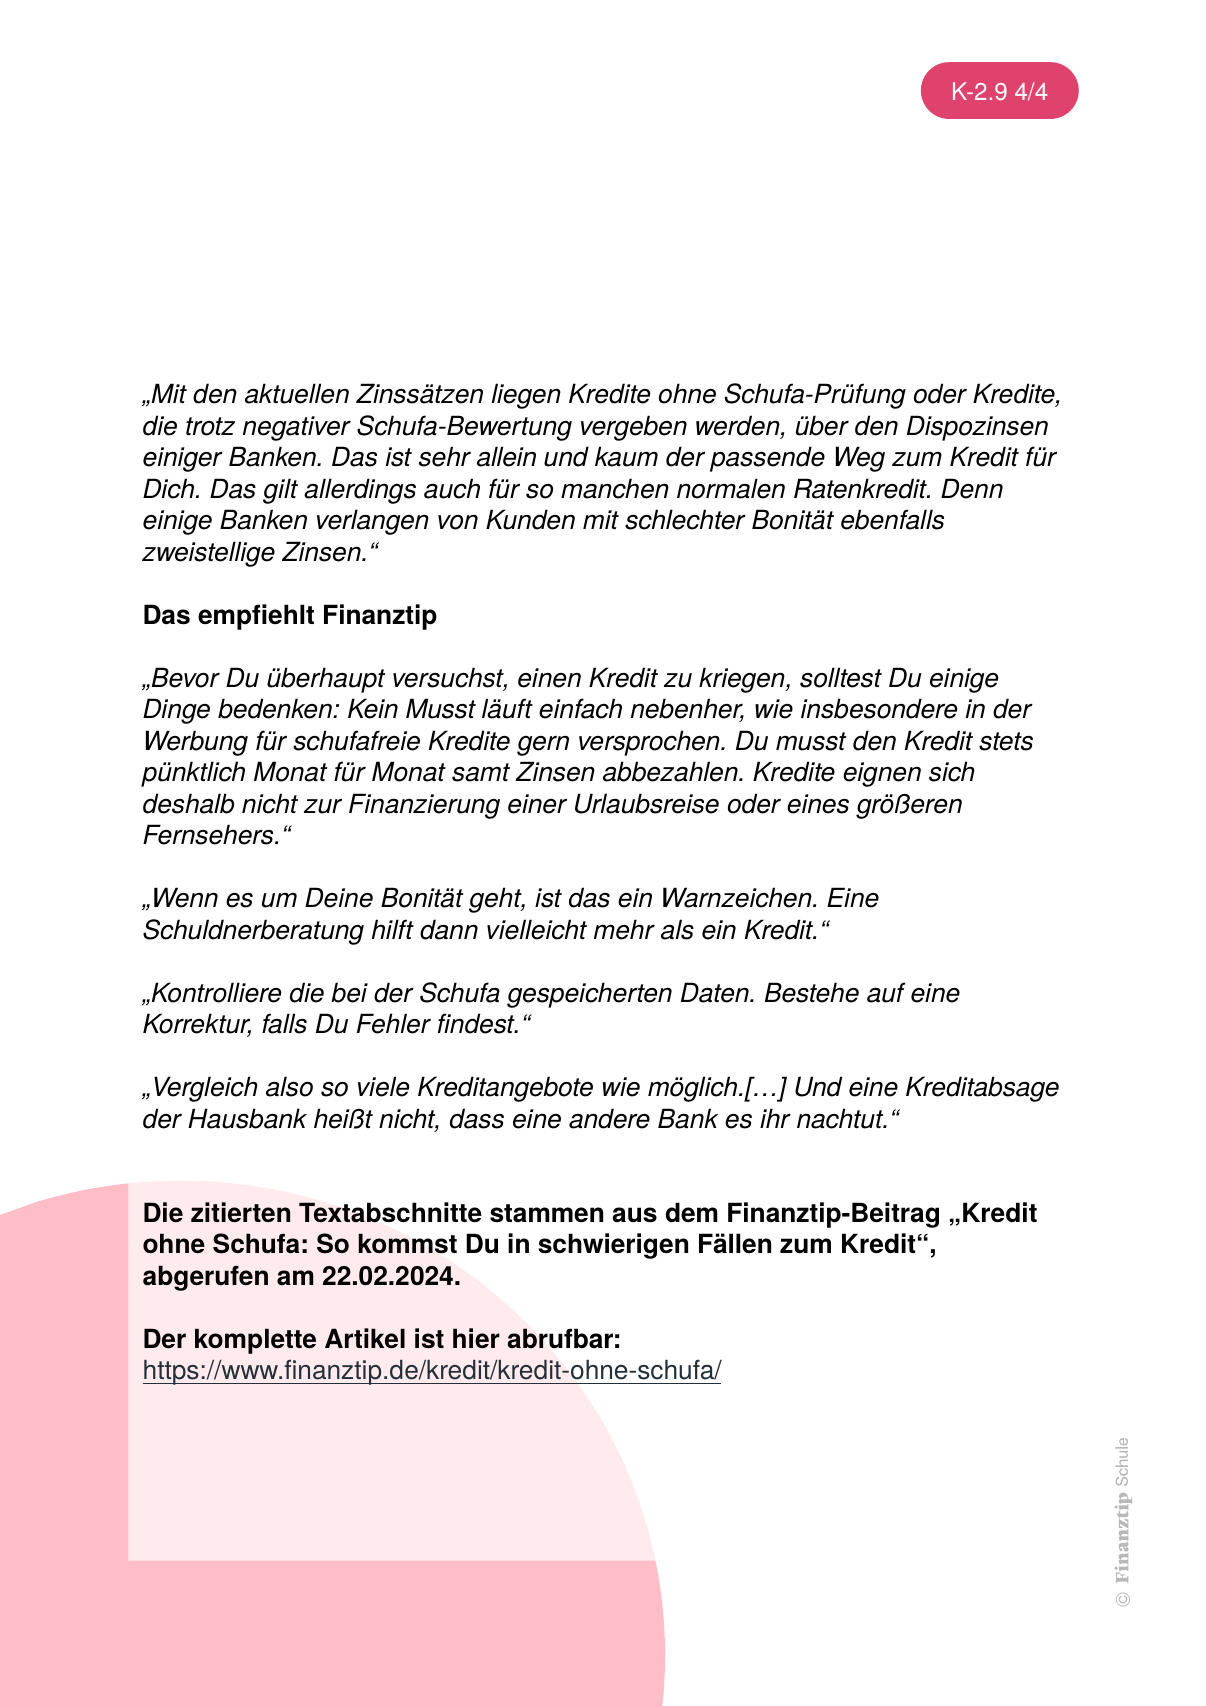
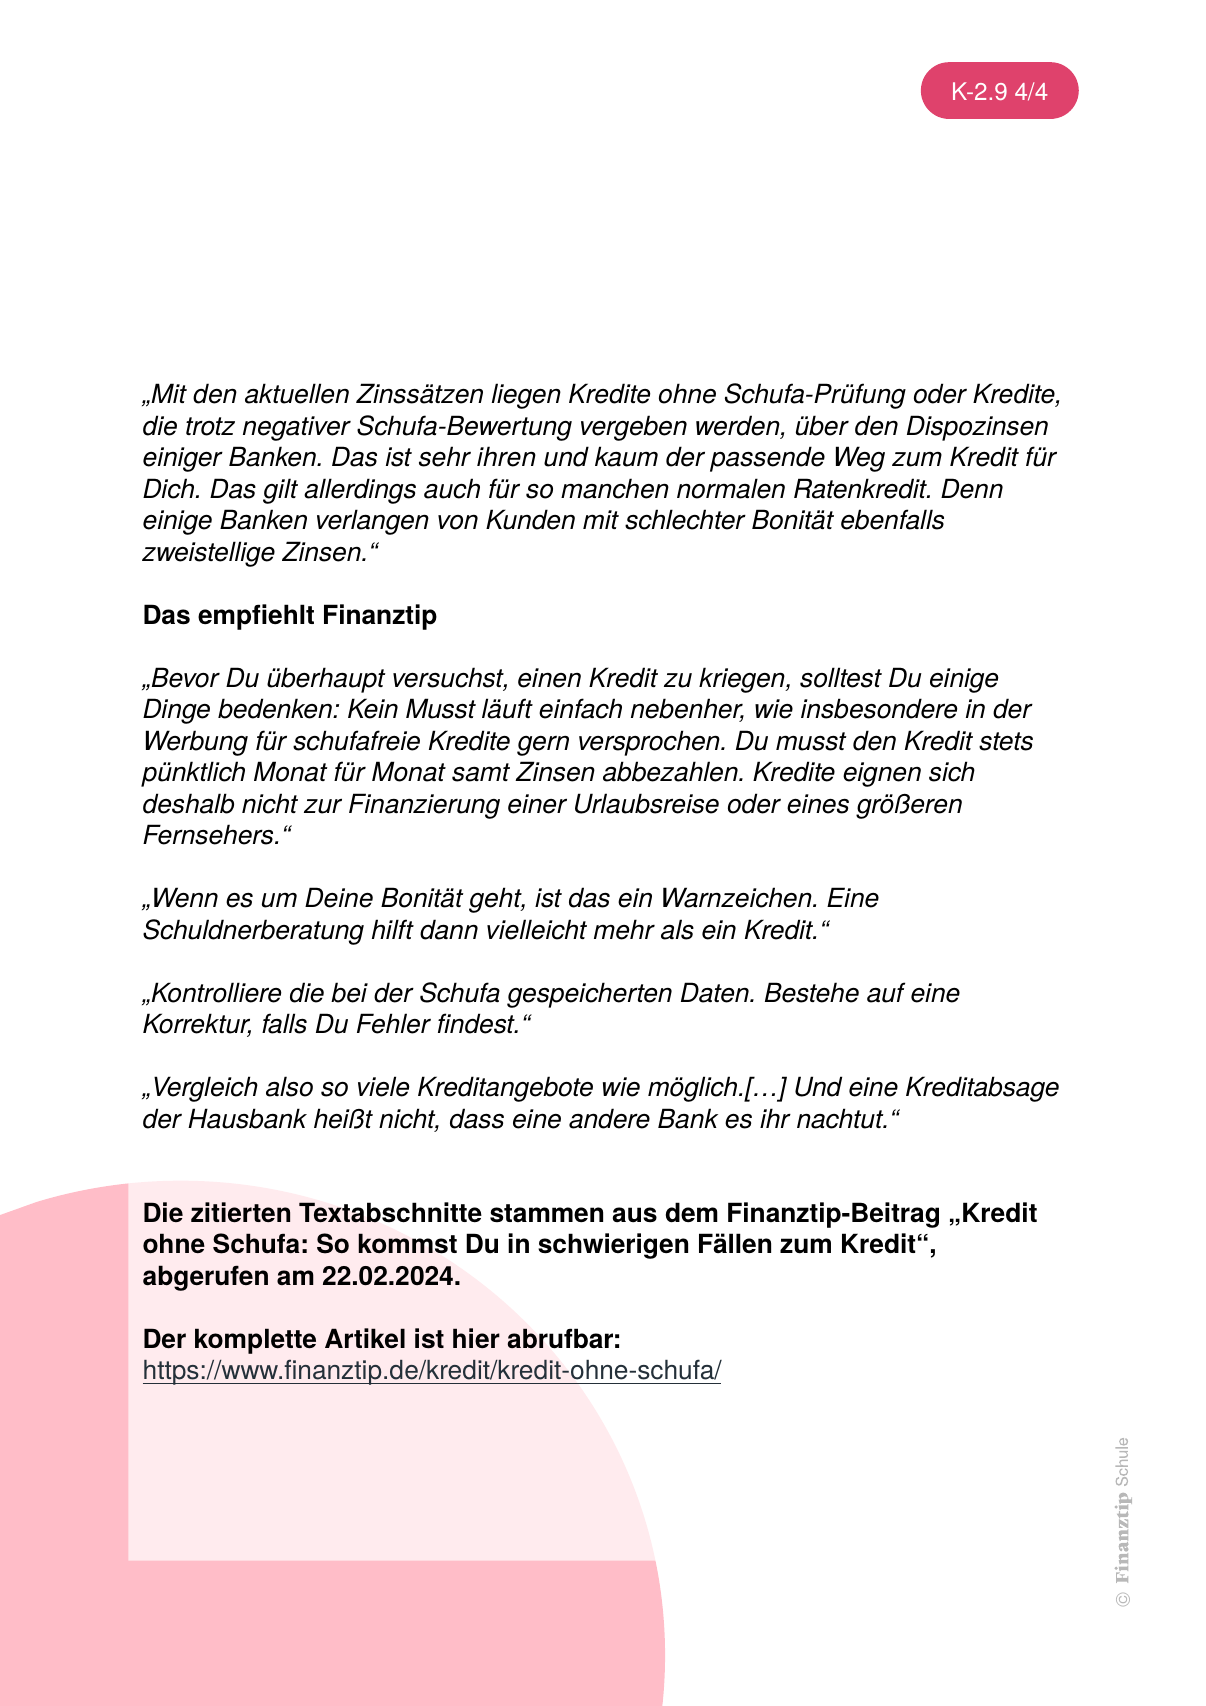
allein: allein -> ihren
